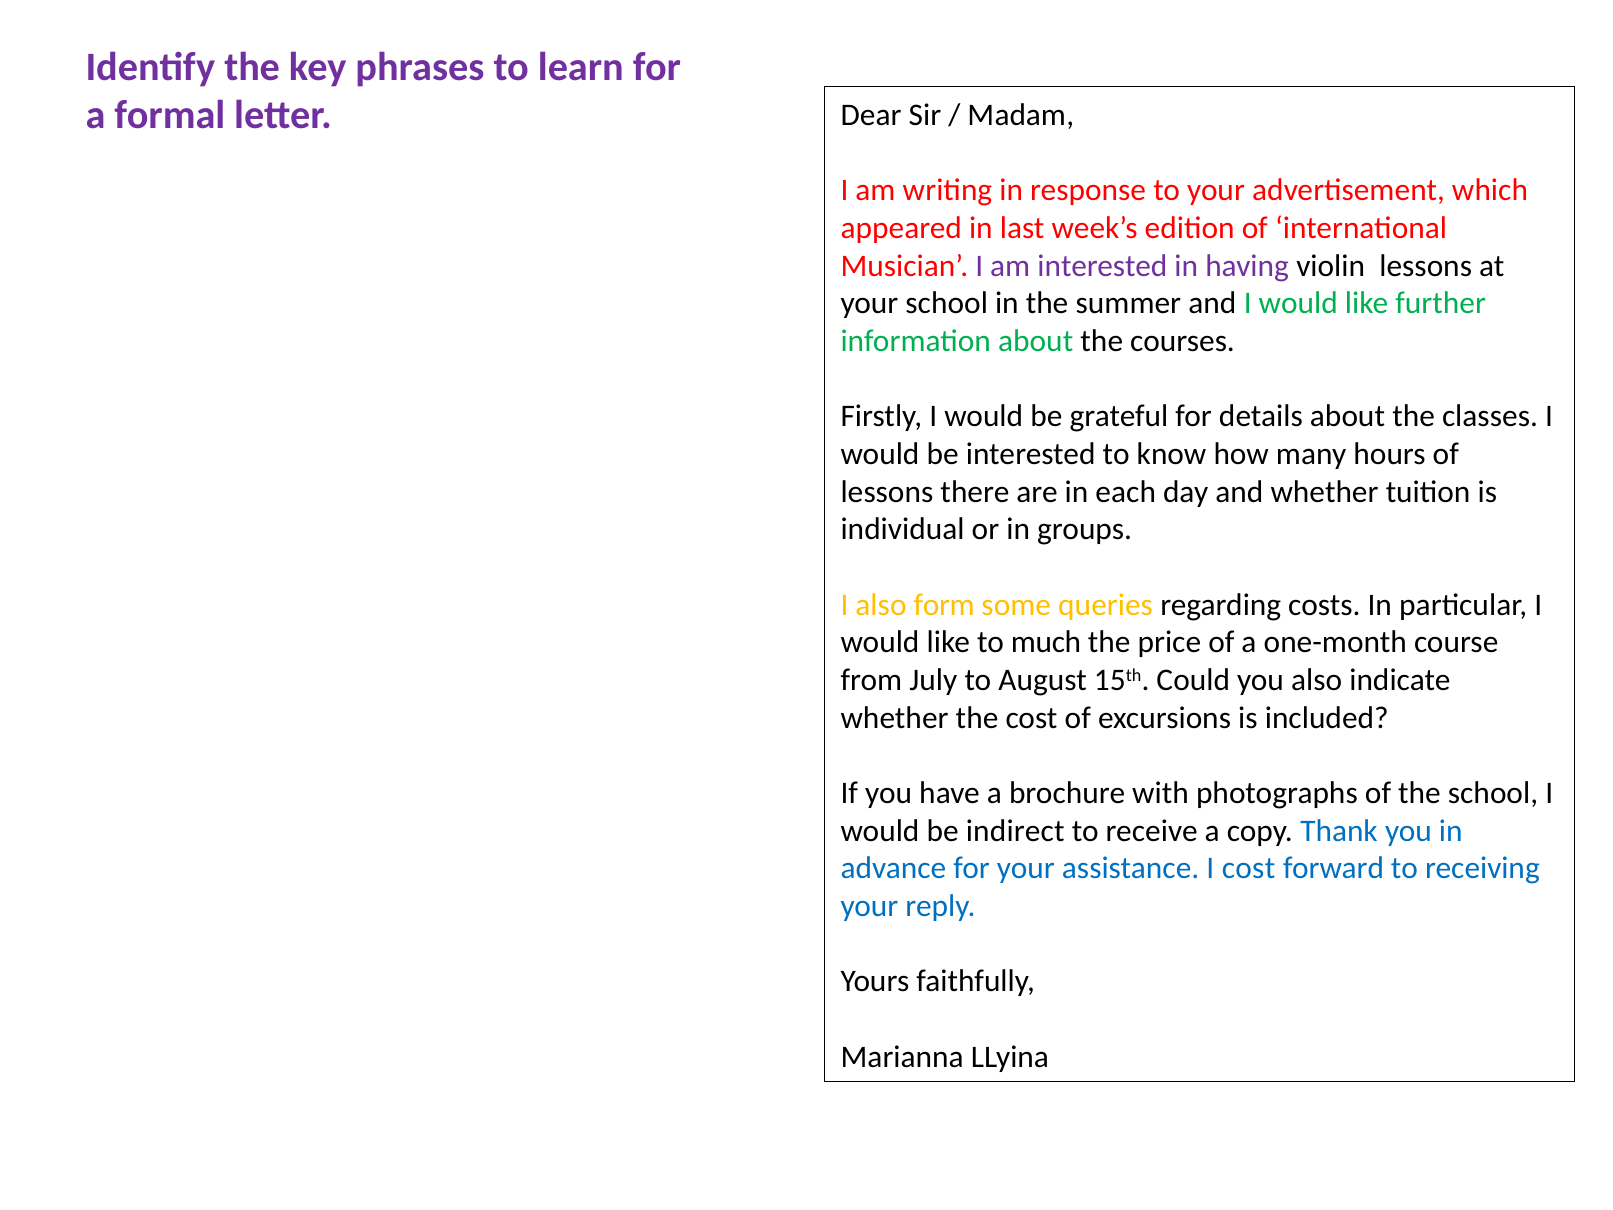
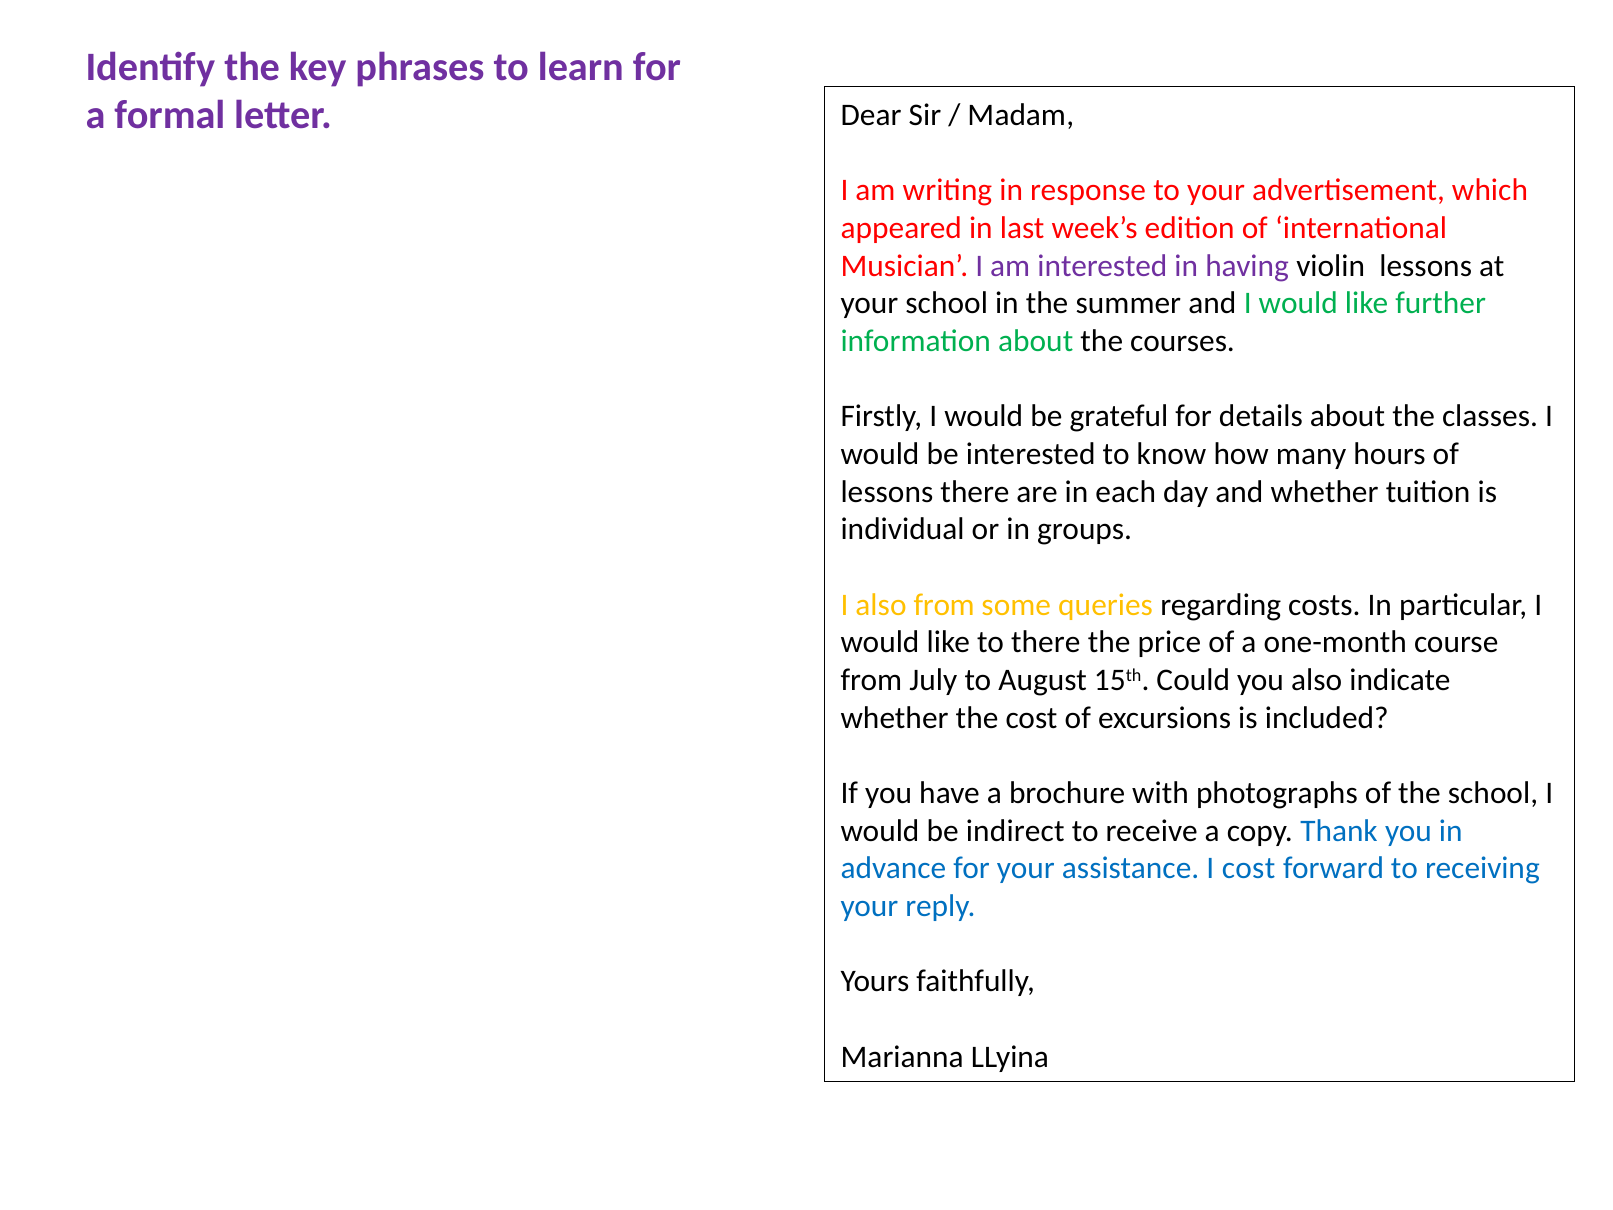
also form: form -> from
to much: much -> there
